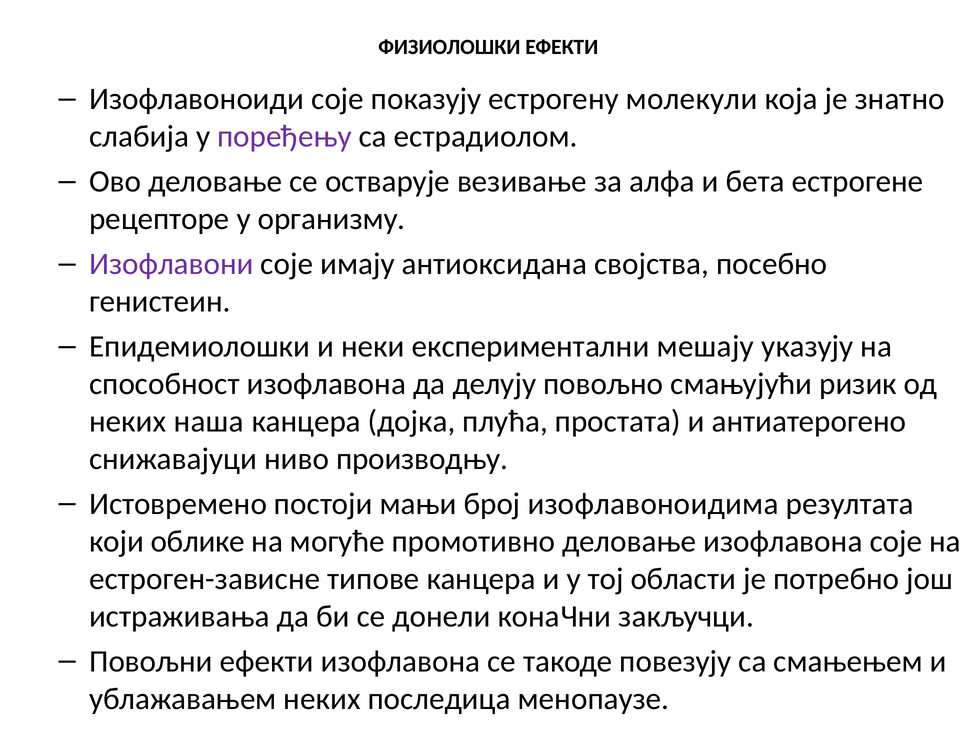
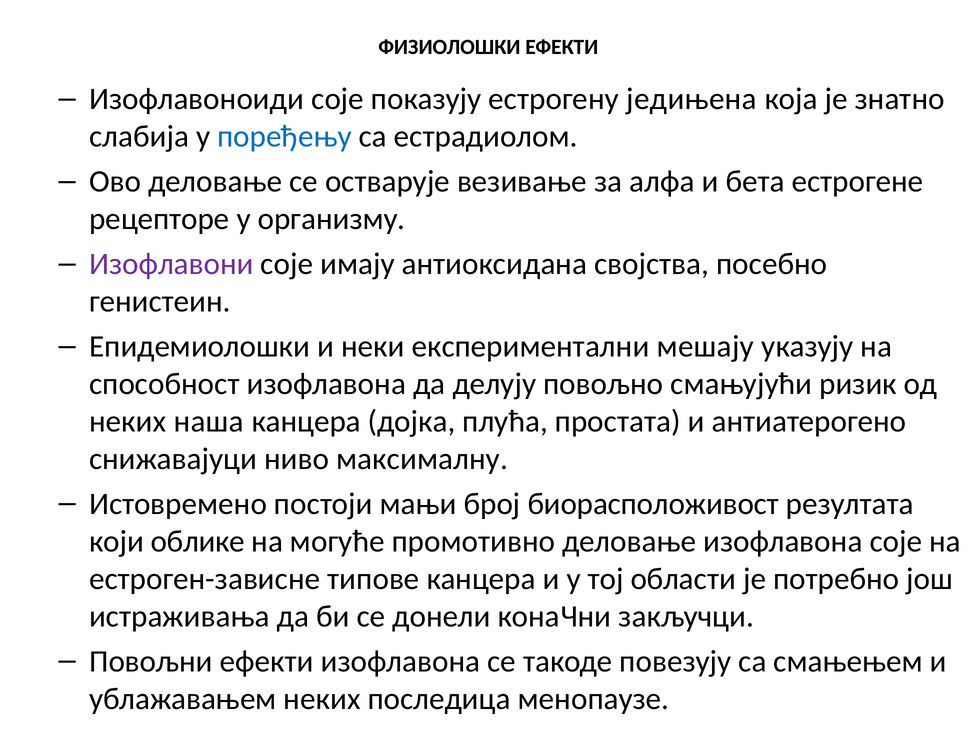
молекули: молекули -> једињена
поређењу colour: purple -> blue
производњу: производњу -> максималну
изофлавоноидима: изофлавоноидима -> биорасположивост
